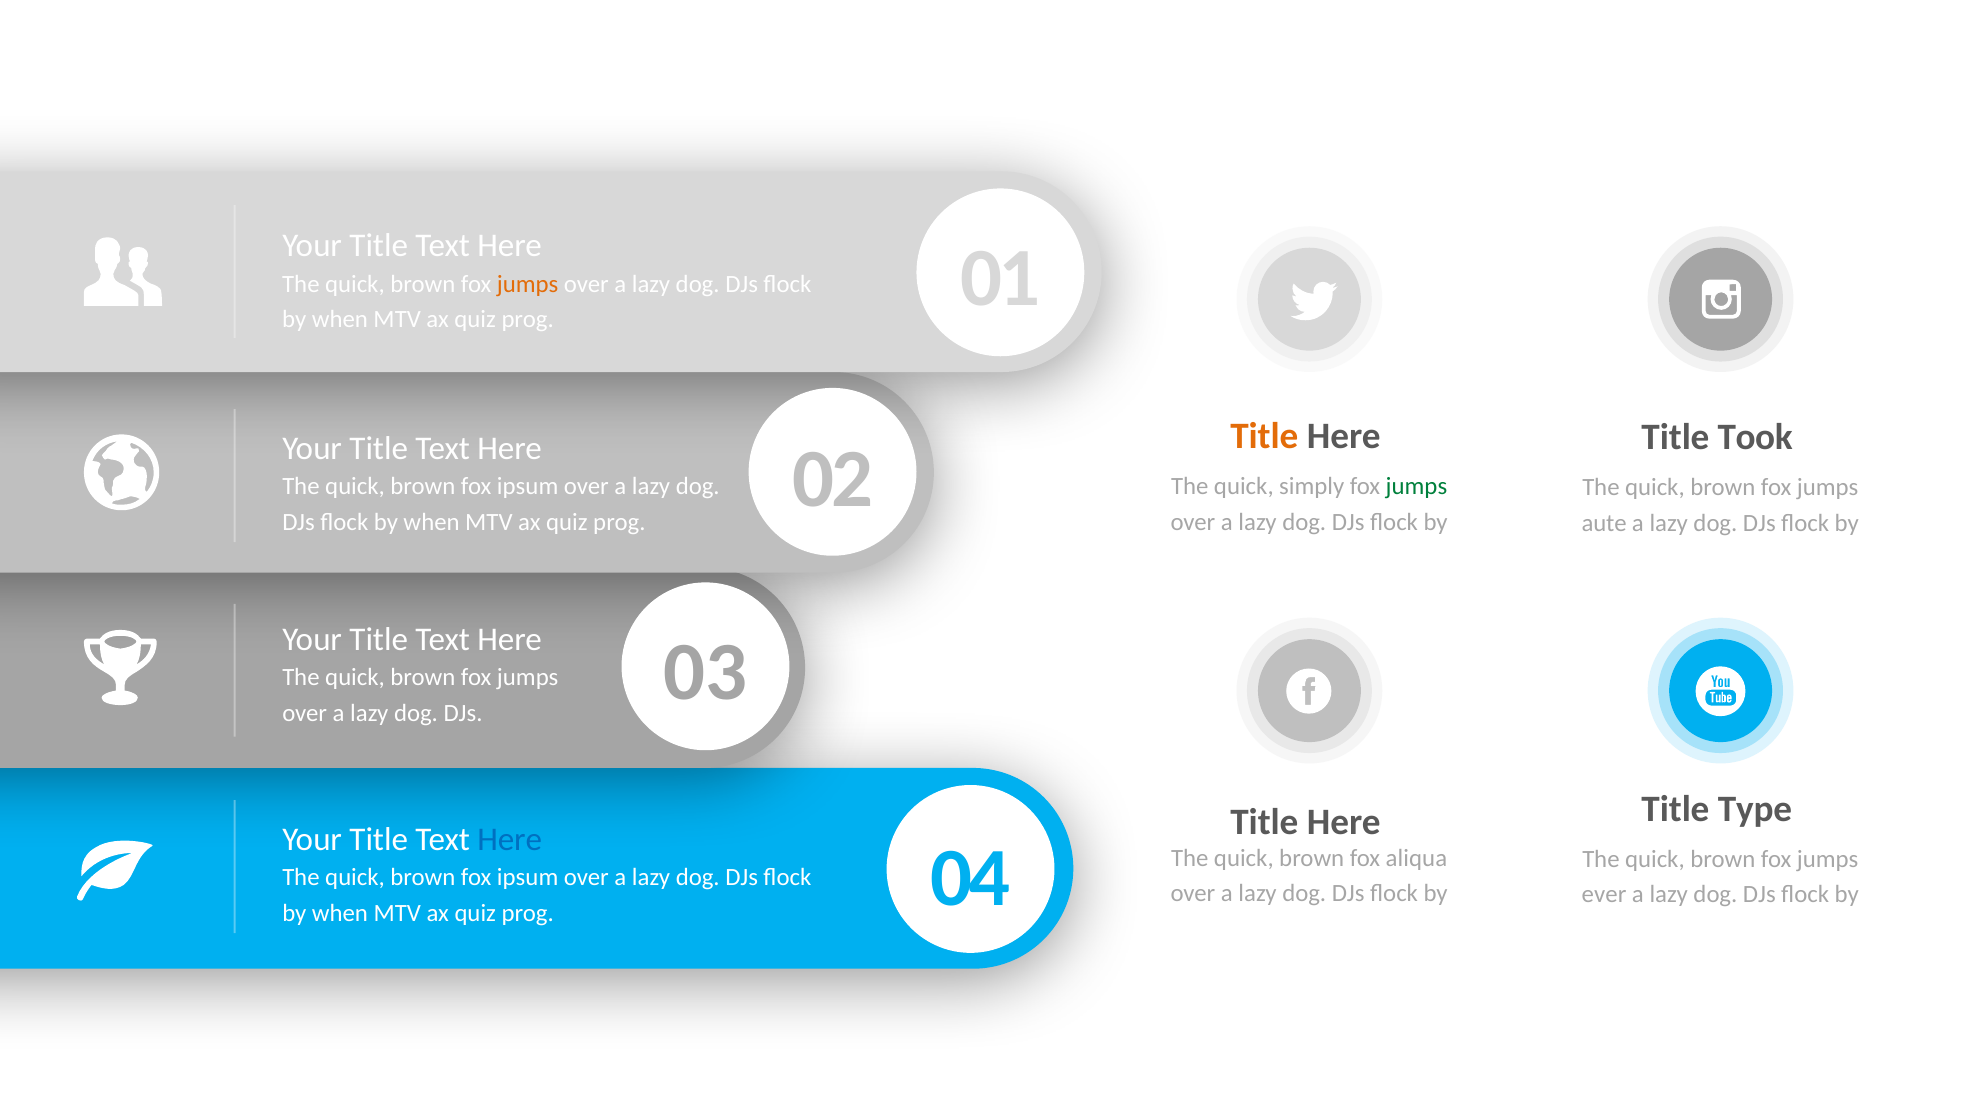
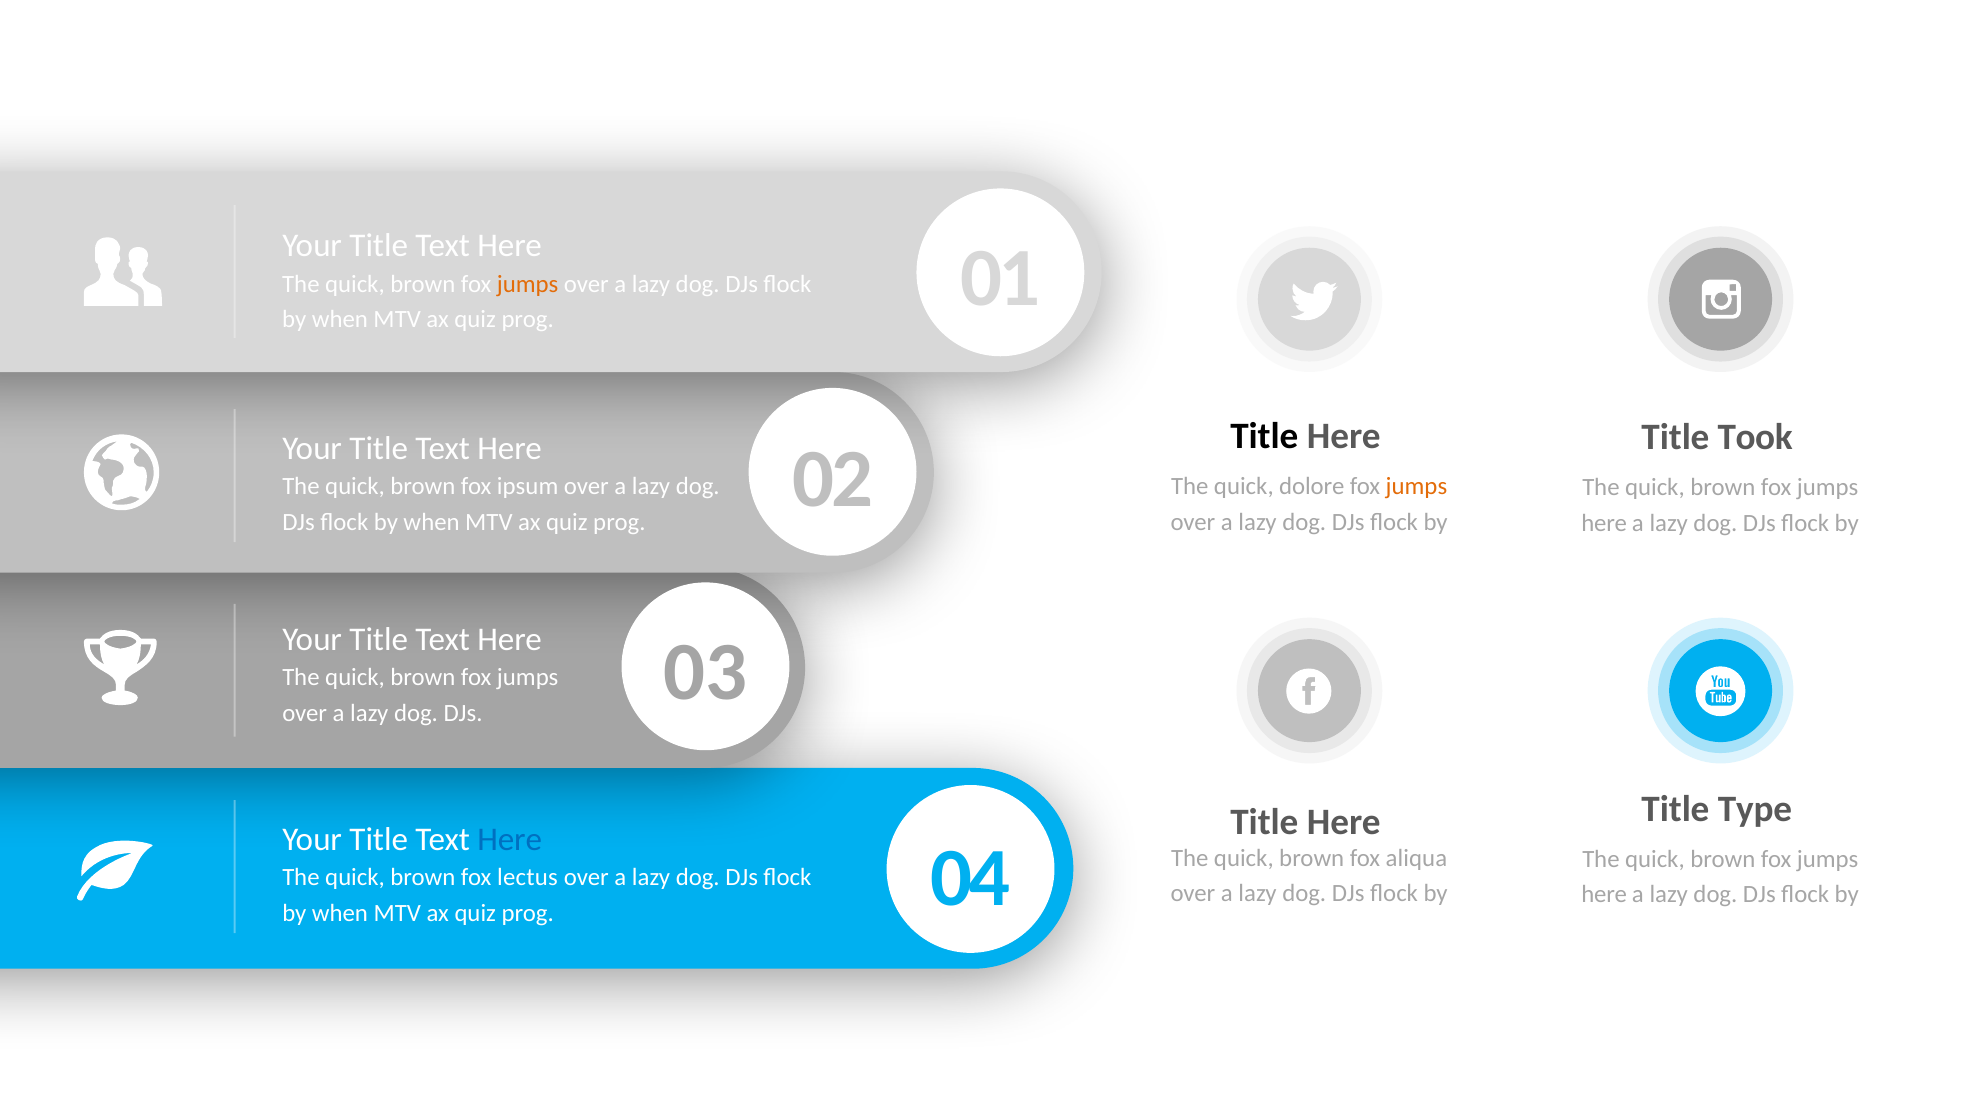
Title at (1264, 437) colour: orange -> black
simply: simply -> dolore
jumps at (1416, 487) colour: green -> orange
aute at (1604, 523): aute -> here
ipsum at (528, 877): ipsum -> lectus
ever at (1604, 895): ever -> here
